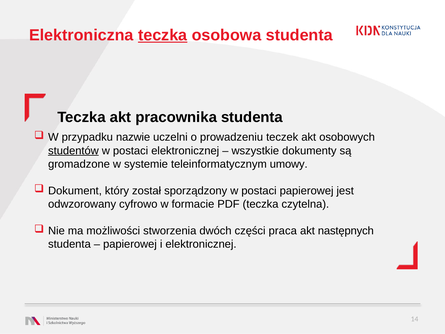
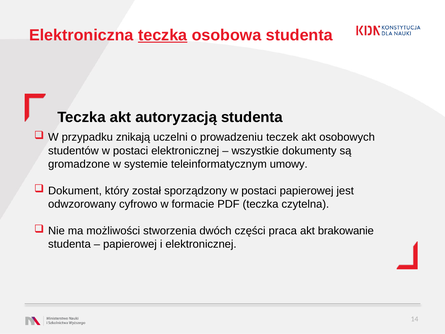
pracownika: pracownika -> autoryzacją
nazwie: nazwie -> znikają
studentów underline: present -> none
następnych: następnych -> brakowanie
